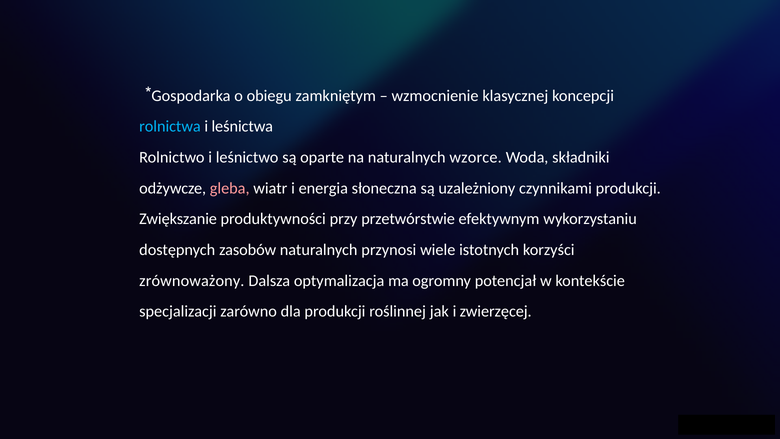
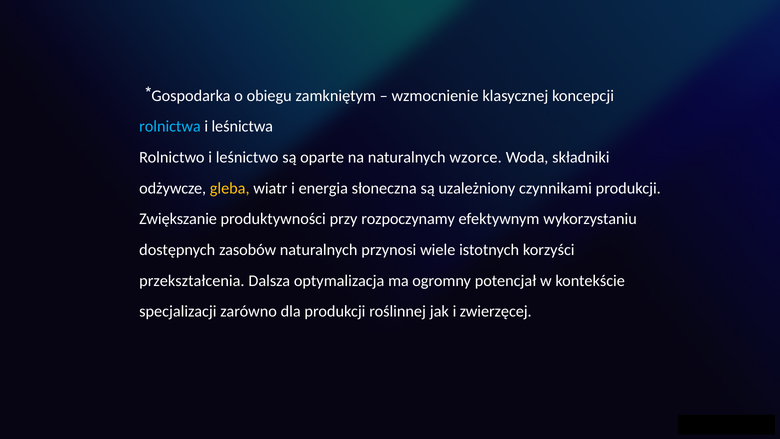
gleba colour: pink -> yellow
przetwórstwie: przetwórstwie -> rozpoczynamy
zrównoważony: zrównoważony -> przekształcenia
